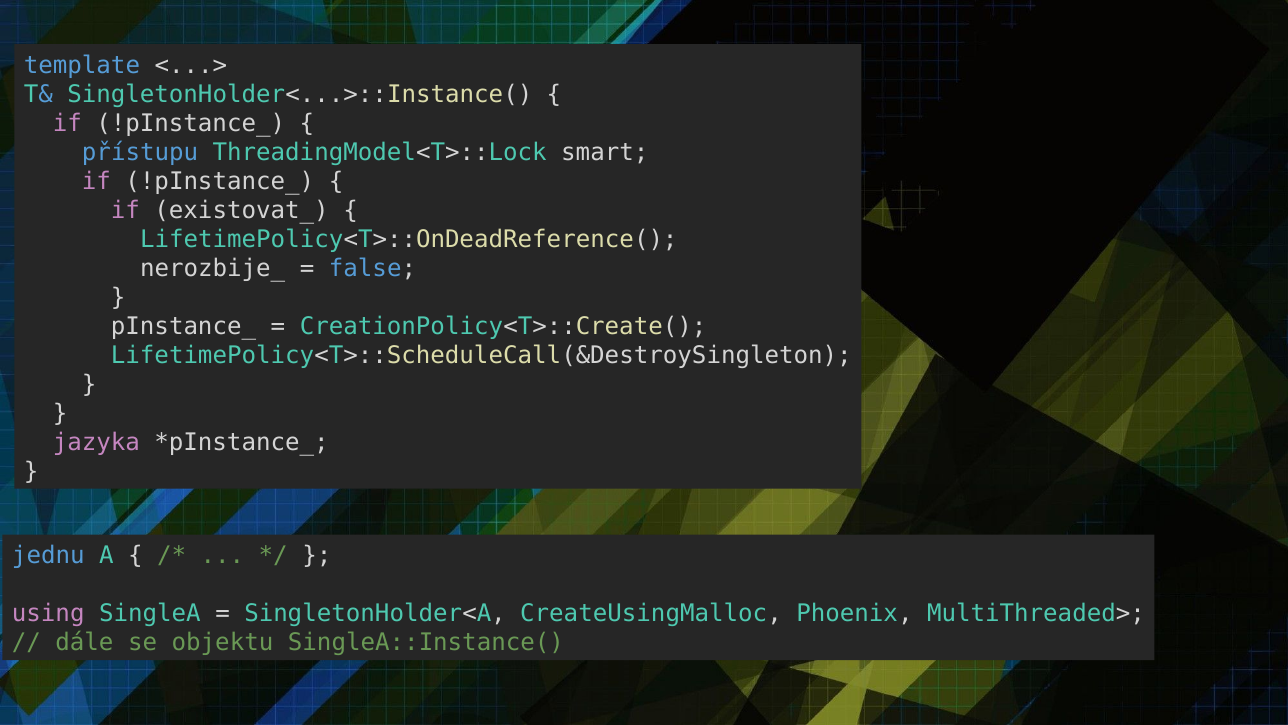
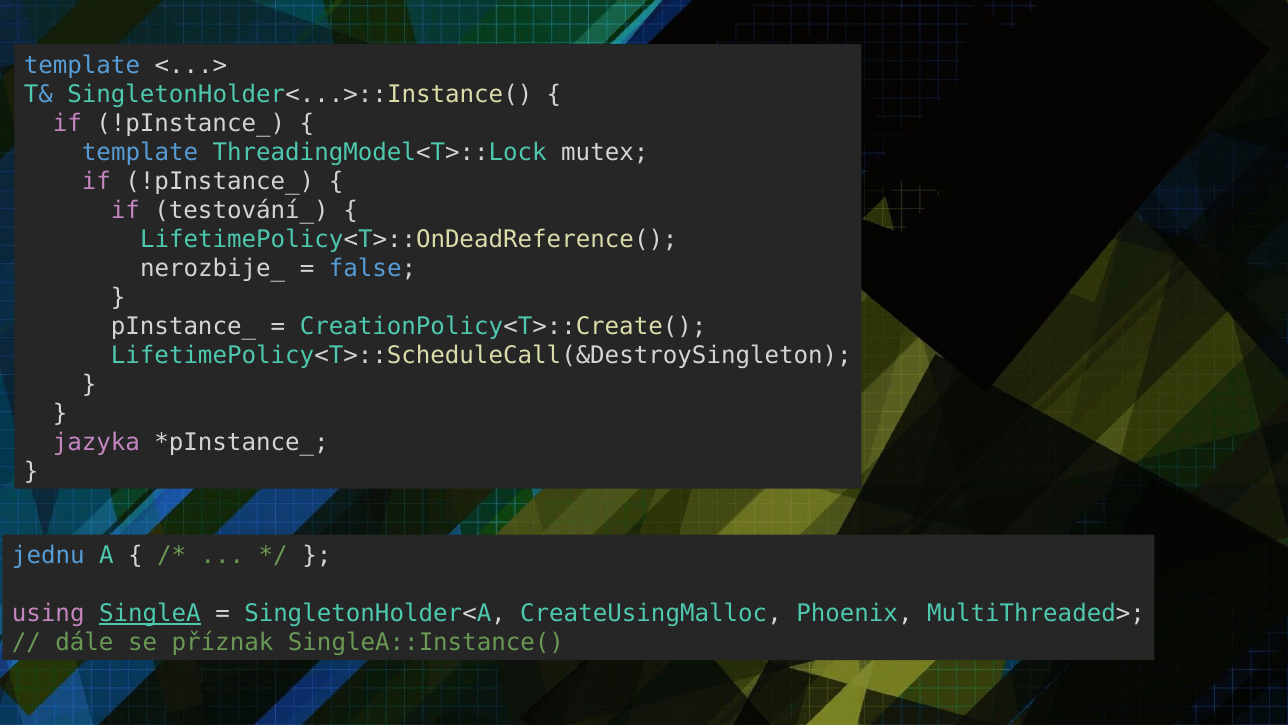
přístupu at (140, 152): přístupu -> template
smart: smart -> mutex
existovat_: existovat_ -> testování_
SingleA underline: none -> present
objektu: objektu -> příznak
